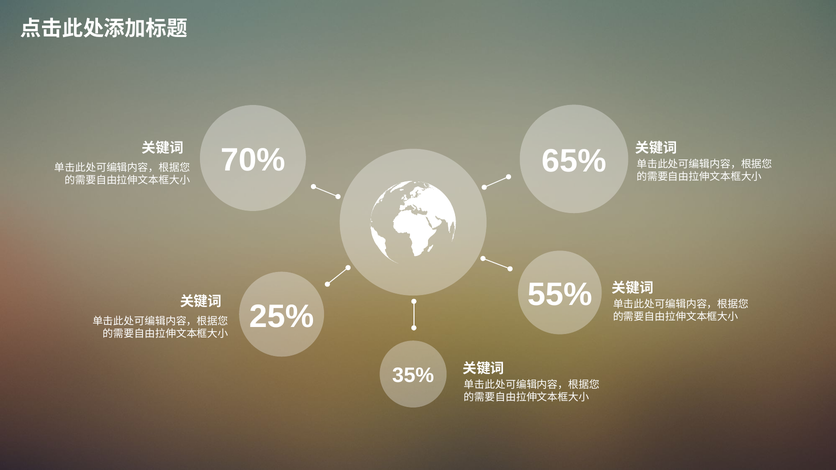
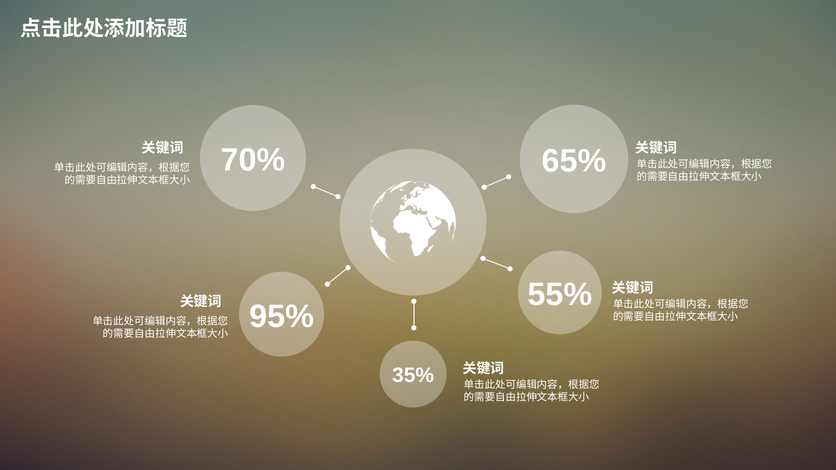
25%: 25% -> 95%
